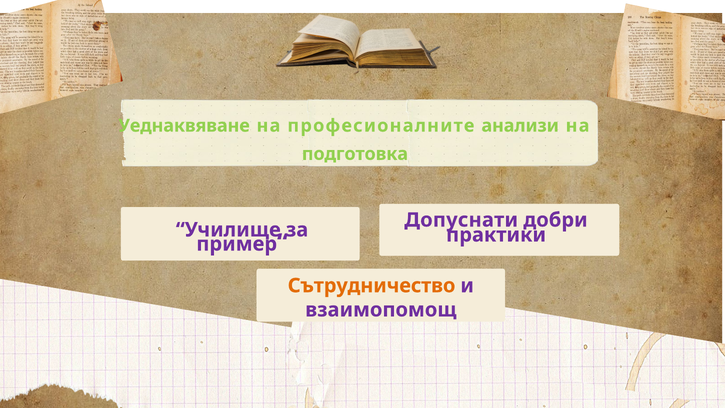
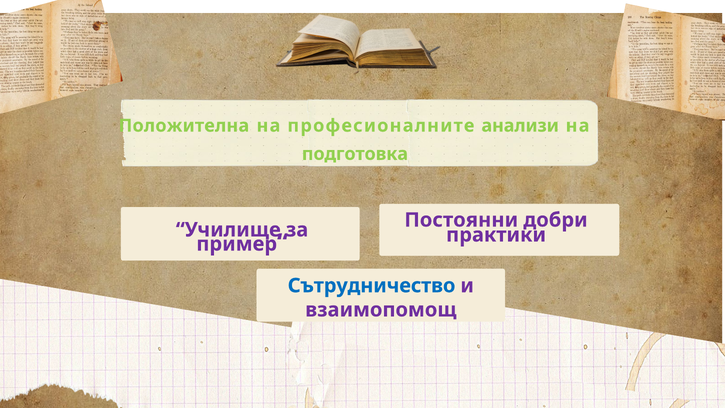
Уеднаквяване: Уеднаквяване -> Положителна
Допуснати: Допуснати -> Постоянни
Сътрудничество colour: orange -> blue
